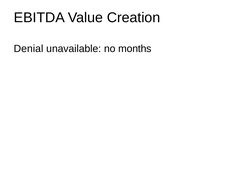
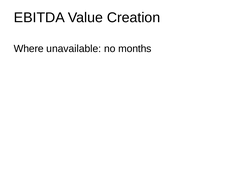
Denial: Denial -> Where
